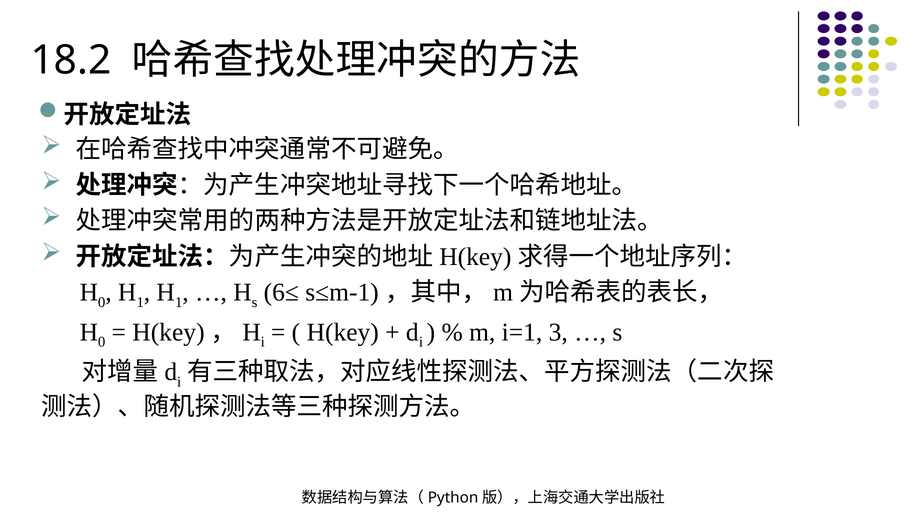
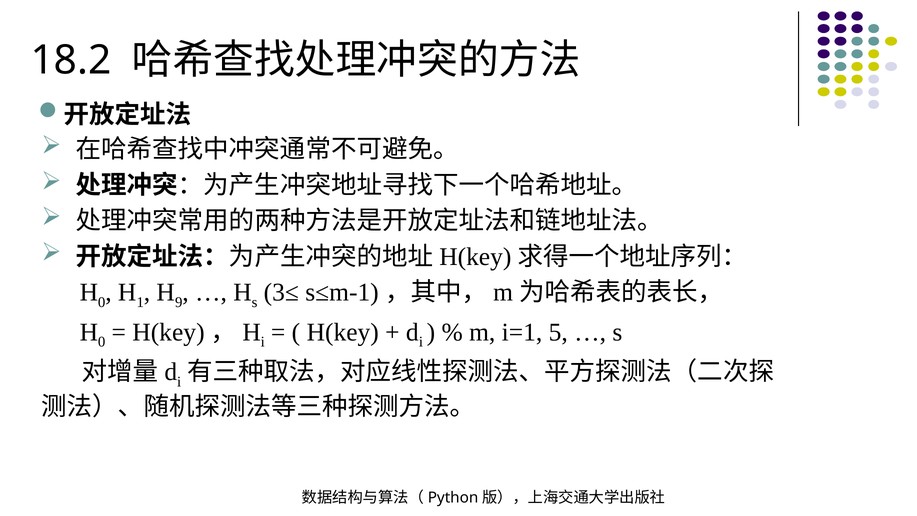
1 at (179, 302): 1 -> 9
6≤: 6≤ -> 3≤
3: 3 -> 5
